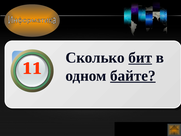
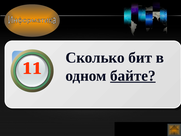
бит underline: present -> none
